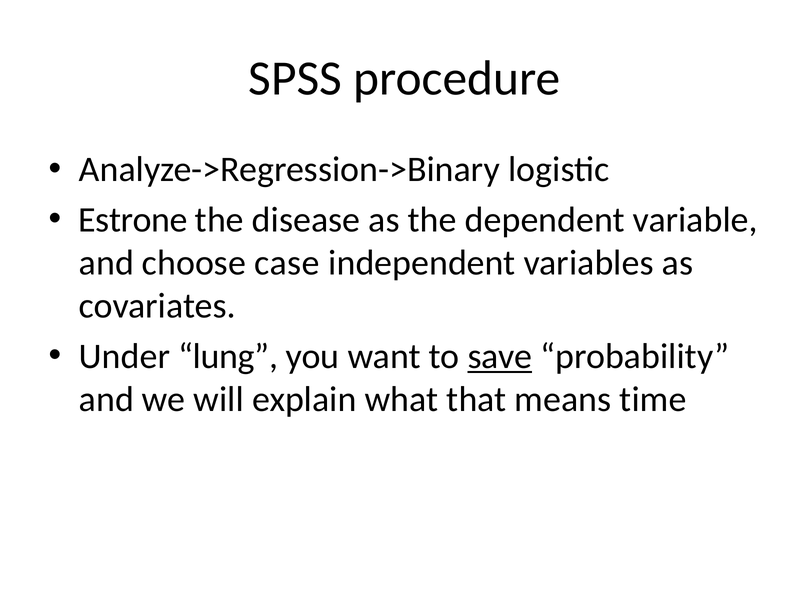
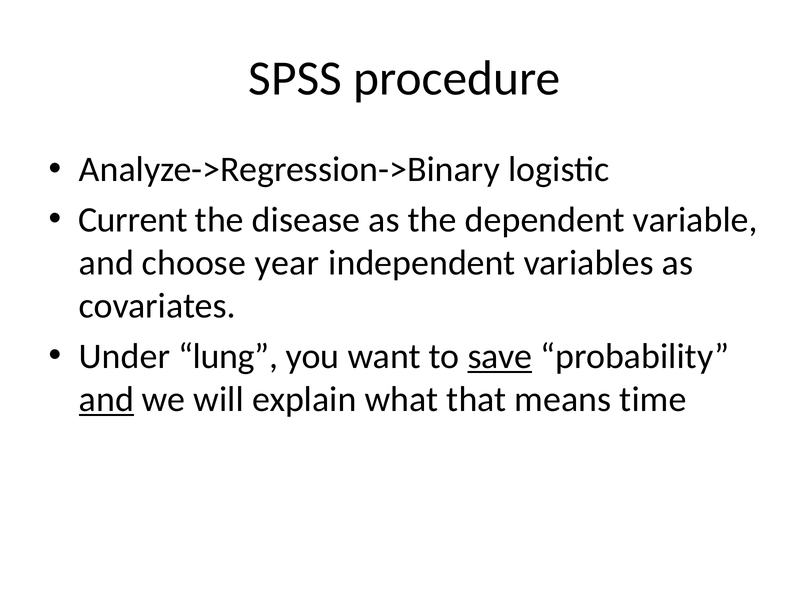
Estrone: Estrone -> Current
case: case -> year
and at (106, 400) underline: none -> present
